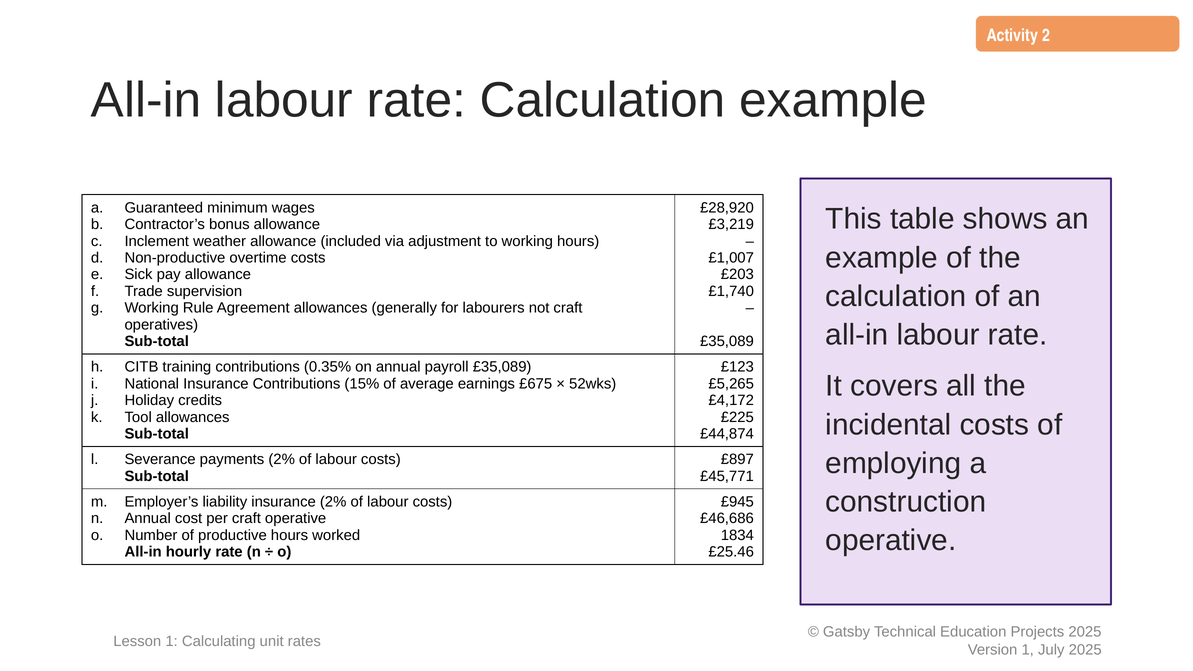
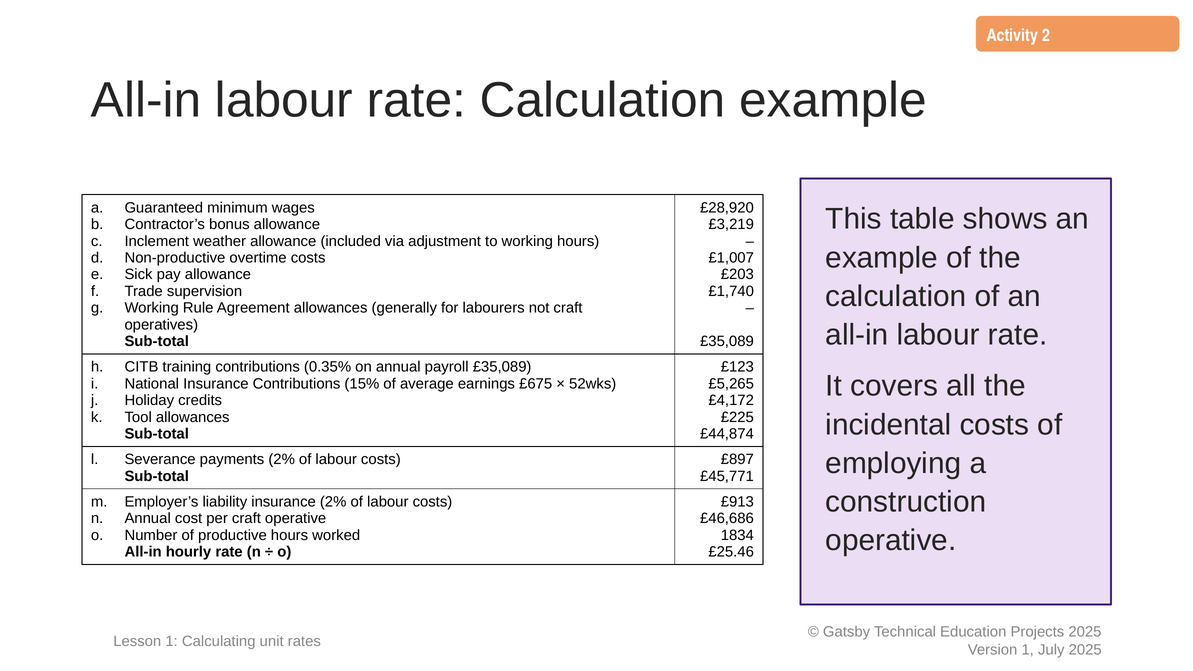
£945: £945 -> £913
